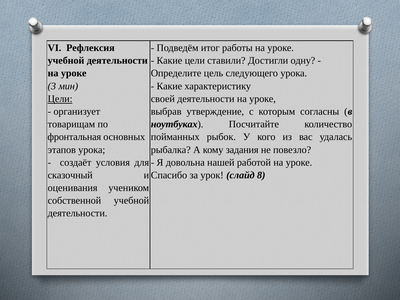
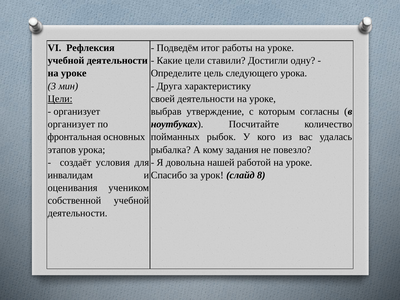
Какие at (169, 86): Какие -> Друга
товарищам at (71, 124): товарищам -> организует
сказочный: сказочный -> инвалидам
